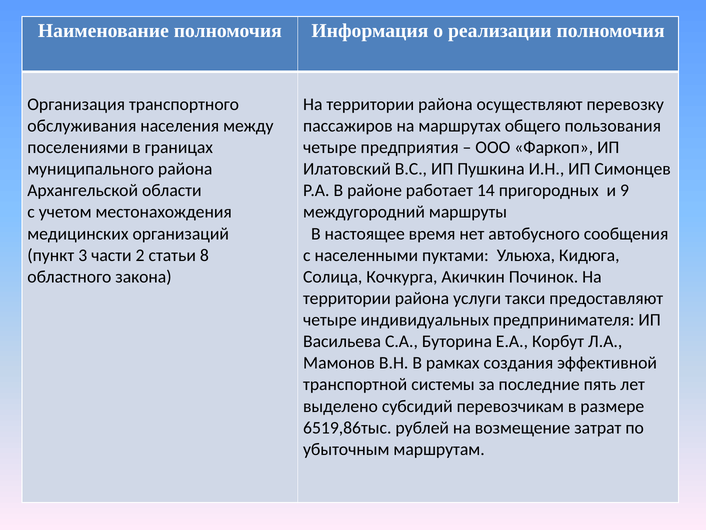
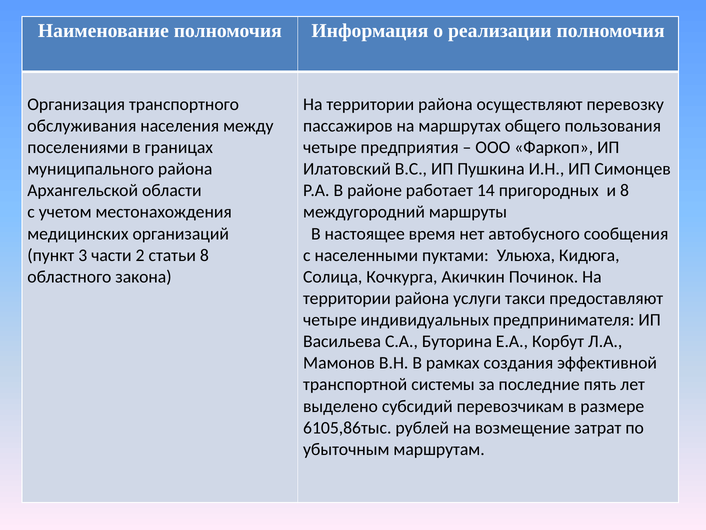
и 9: 9 -> 8
6519,86тыс: 6519,86тыс -> 6105,86тыс
